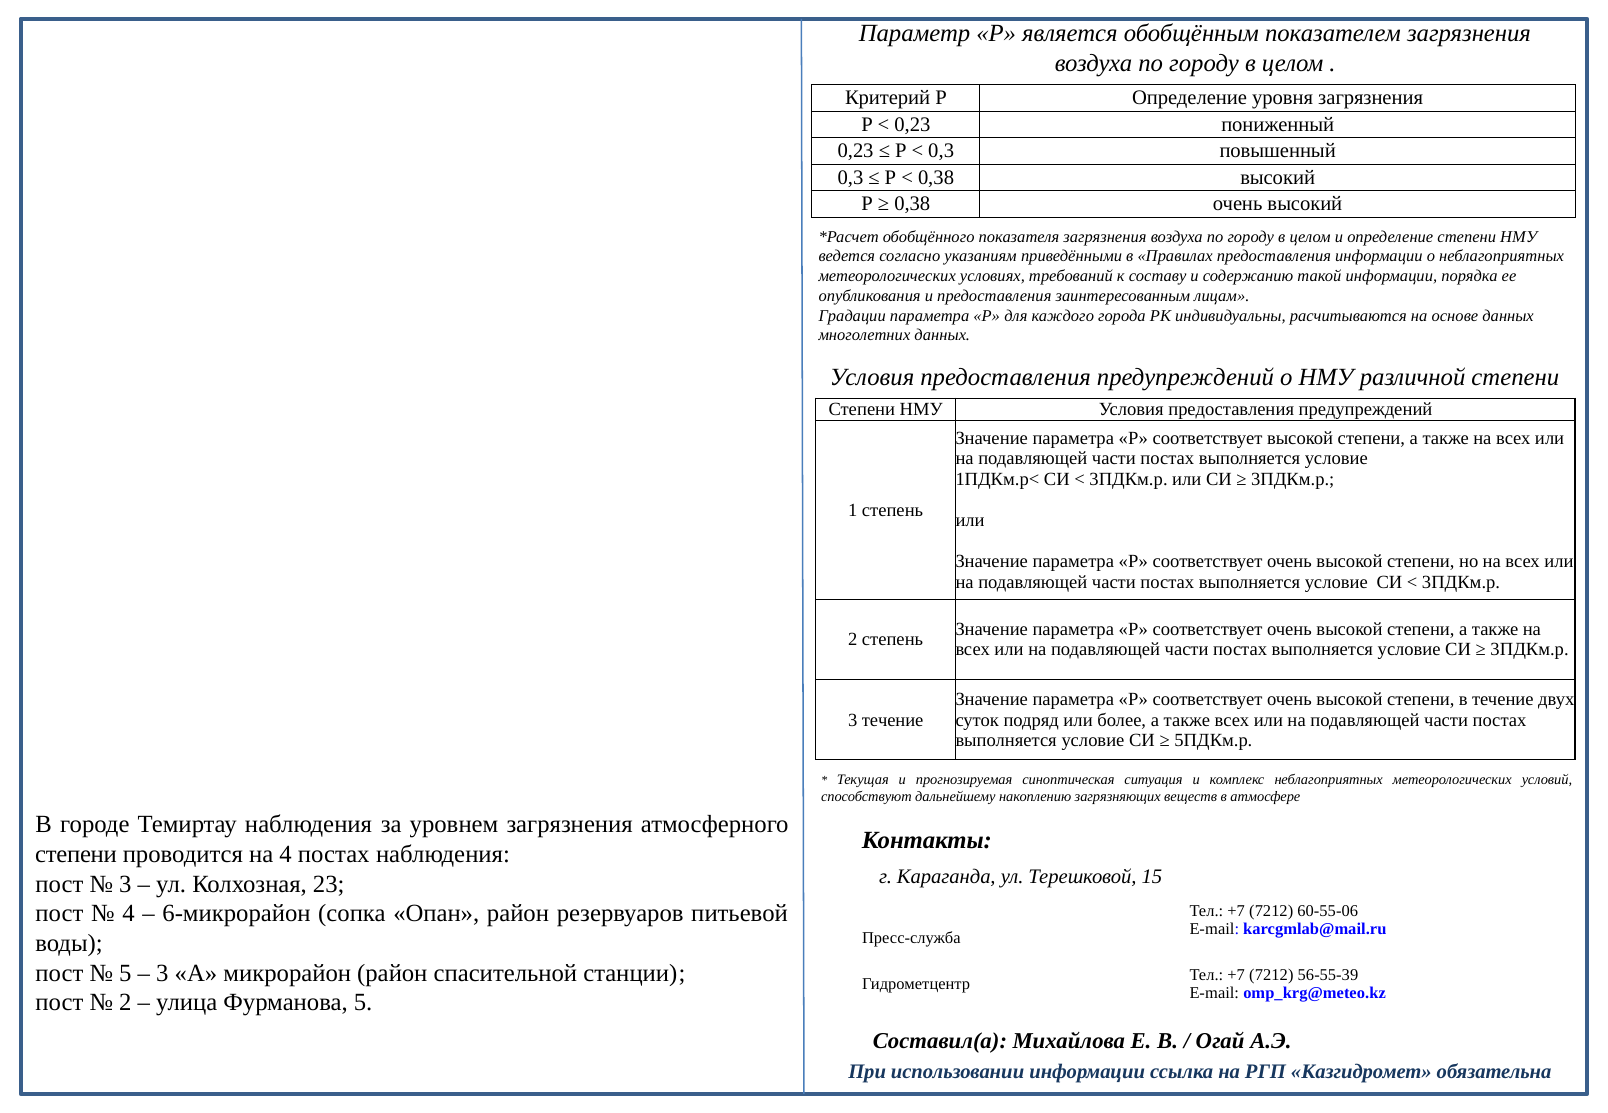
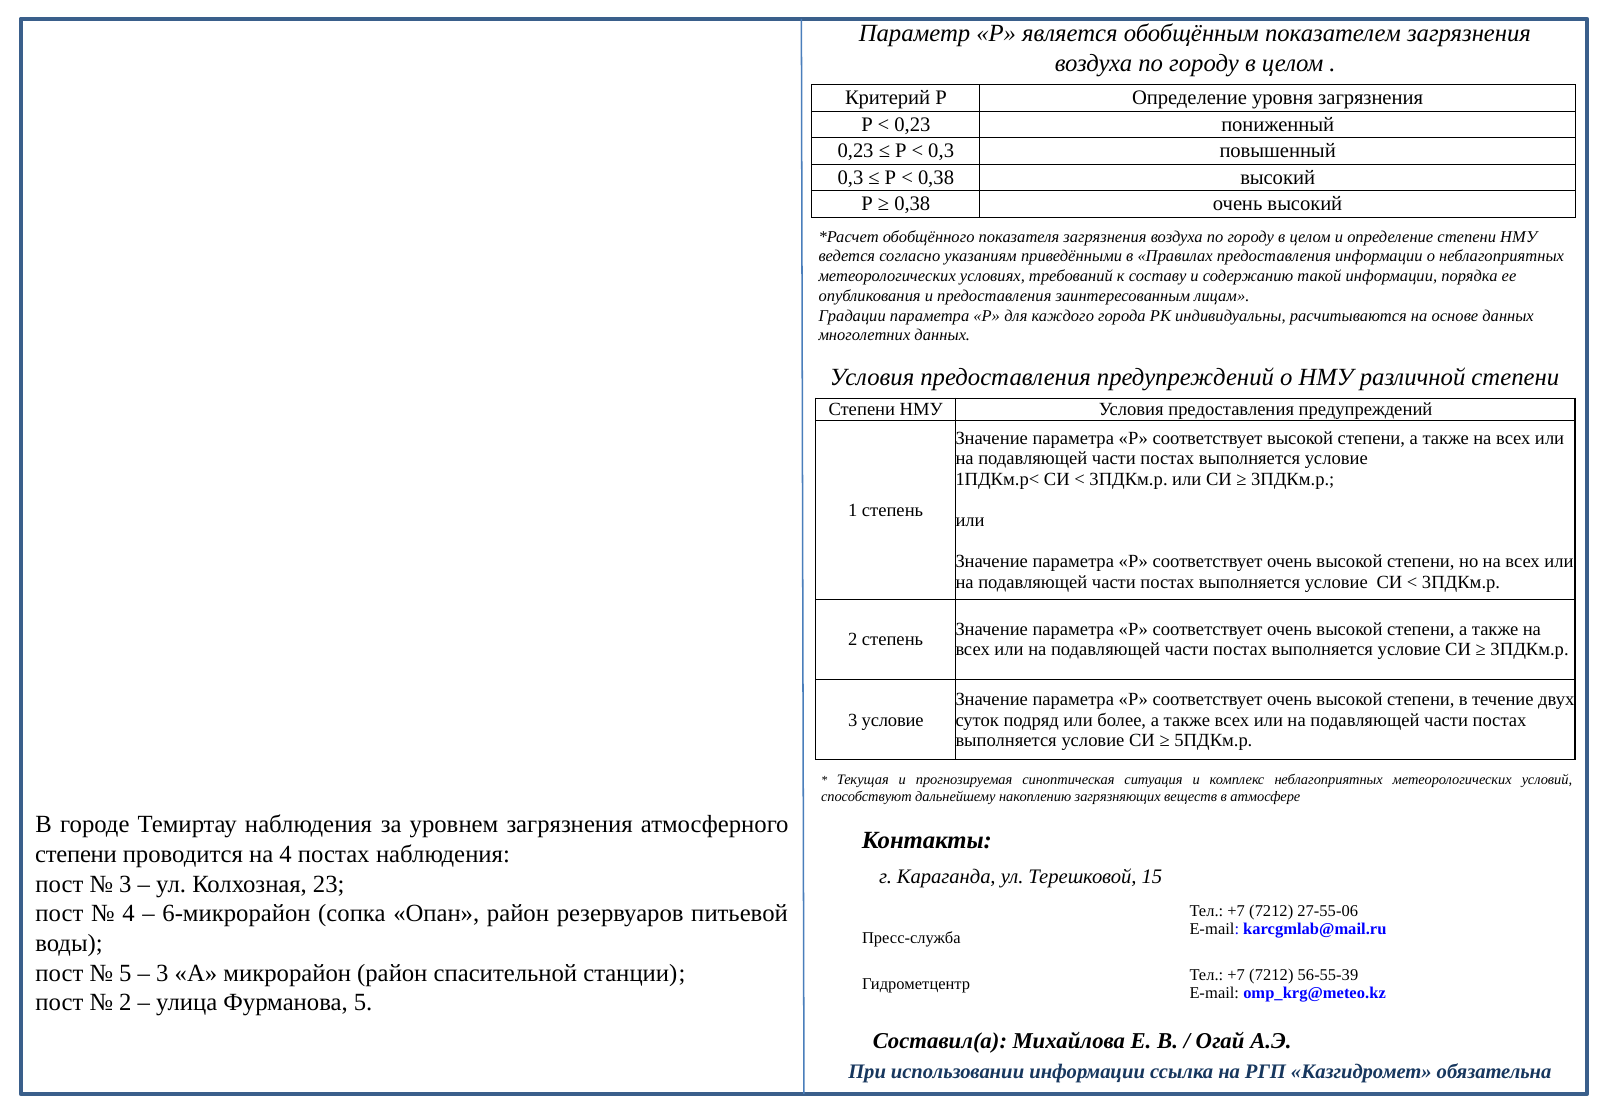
3 течение: течение -> условие
60-55-06: 60-55-06 -> 27-55-06
